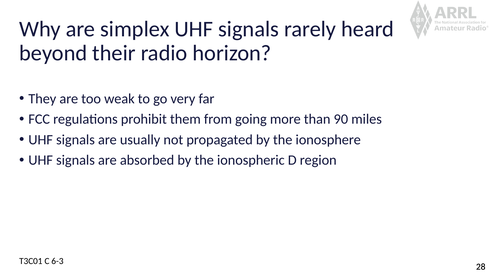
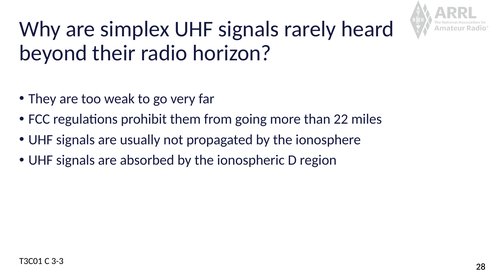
90: 90 -> 22
6-3: 6-3 -> 3-3
